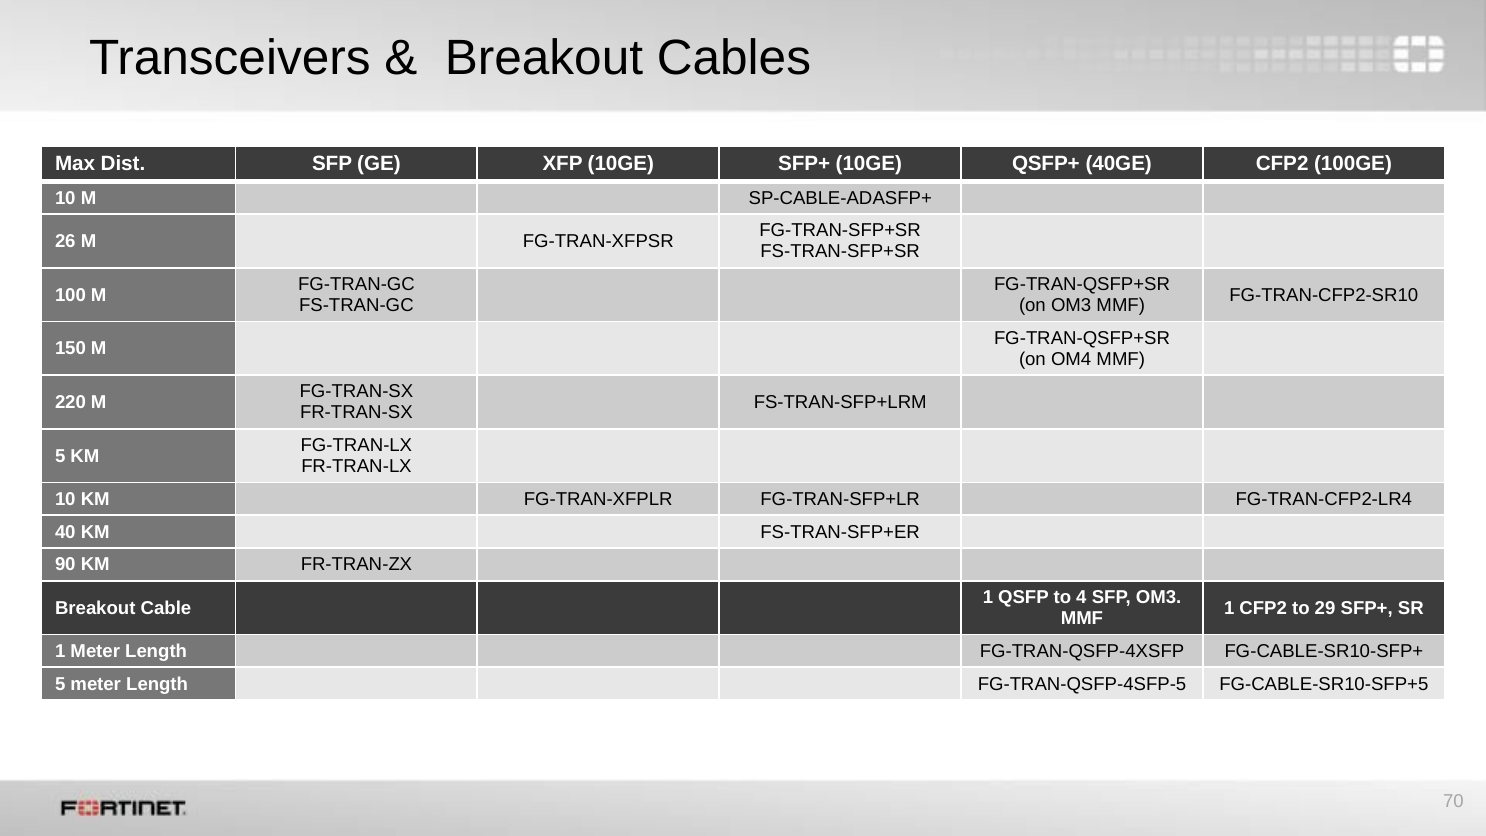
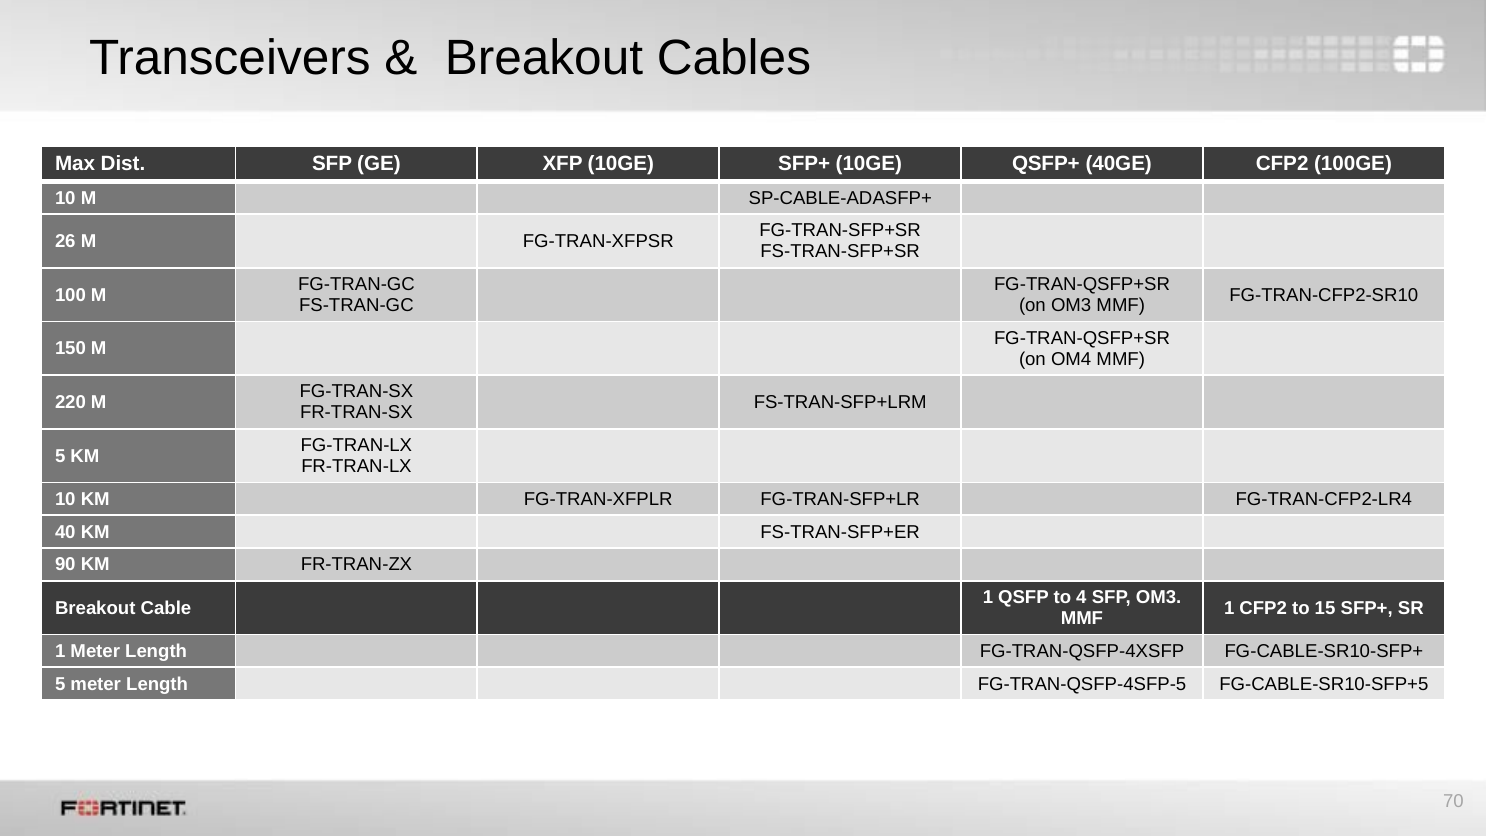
29: 29 -> 15
